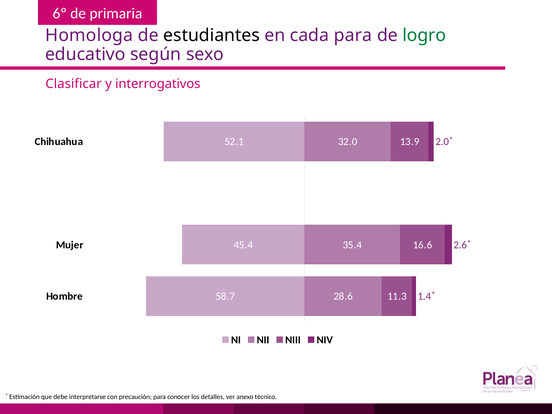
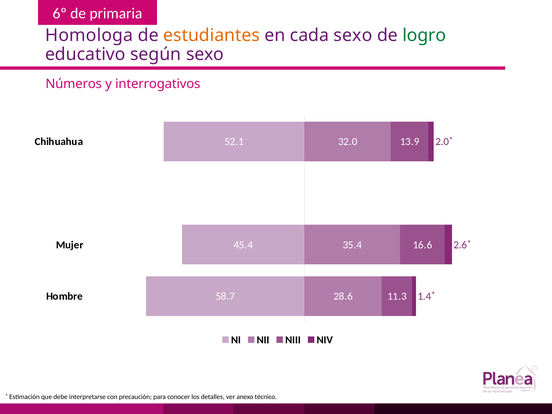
estudiantes colour: black -> orange
cada para: para -> sexo
Clasificar: Clasificar -> Números
